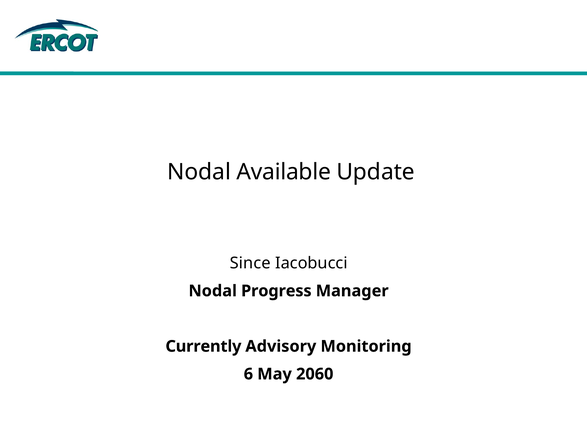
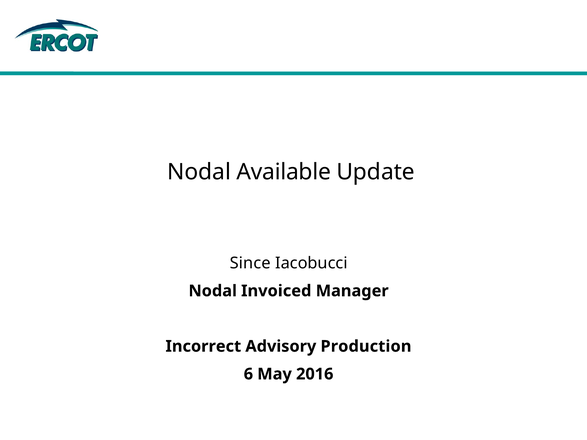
Progress: Progress -> Invoiced
Currently: Currently -> Incorrect
Monitoring: Monitoring -> Production
2060: 2060 -> 2016
